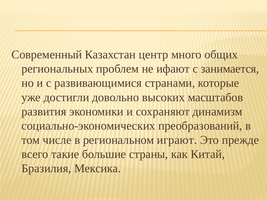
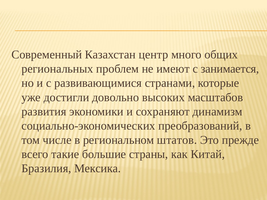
ифают: ифают -> имеют
играют: играют -> штатов
